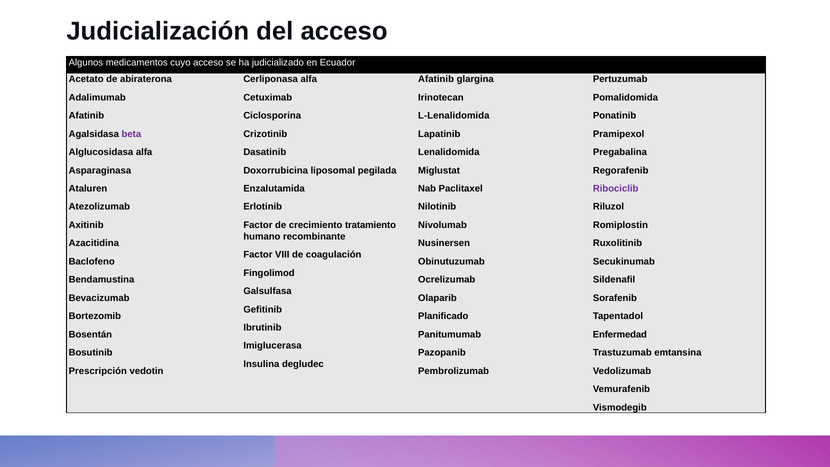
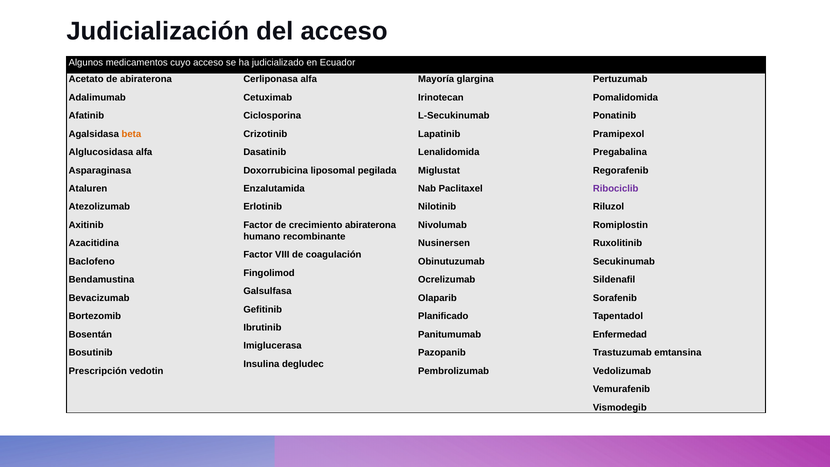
Afatinib at (436, 79): Afatinib -> Mayoría
L-Lenalidomida: L-Lenalidomida -> L-Secukinumab
beta colour: purple -> orange
crecimiento tratamiento: tratamiento -> abiraterona
